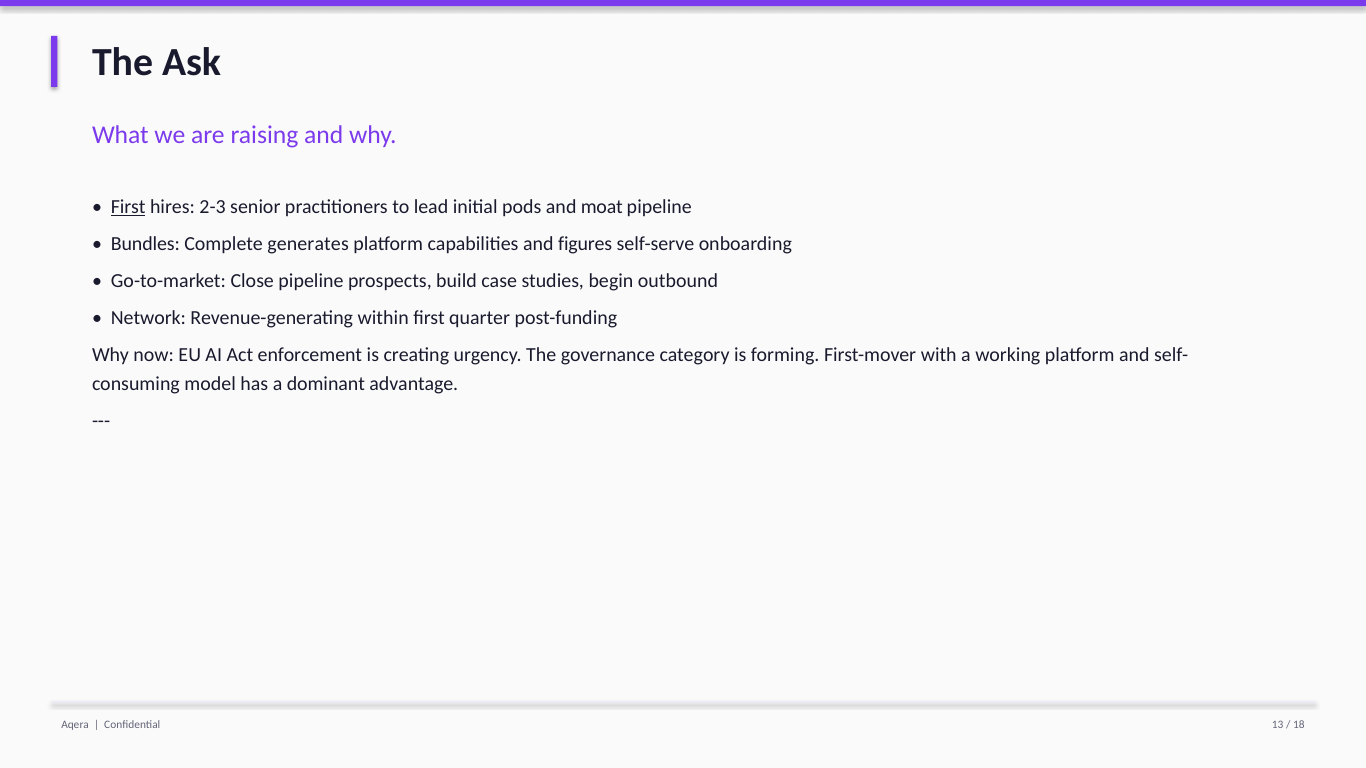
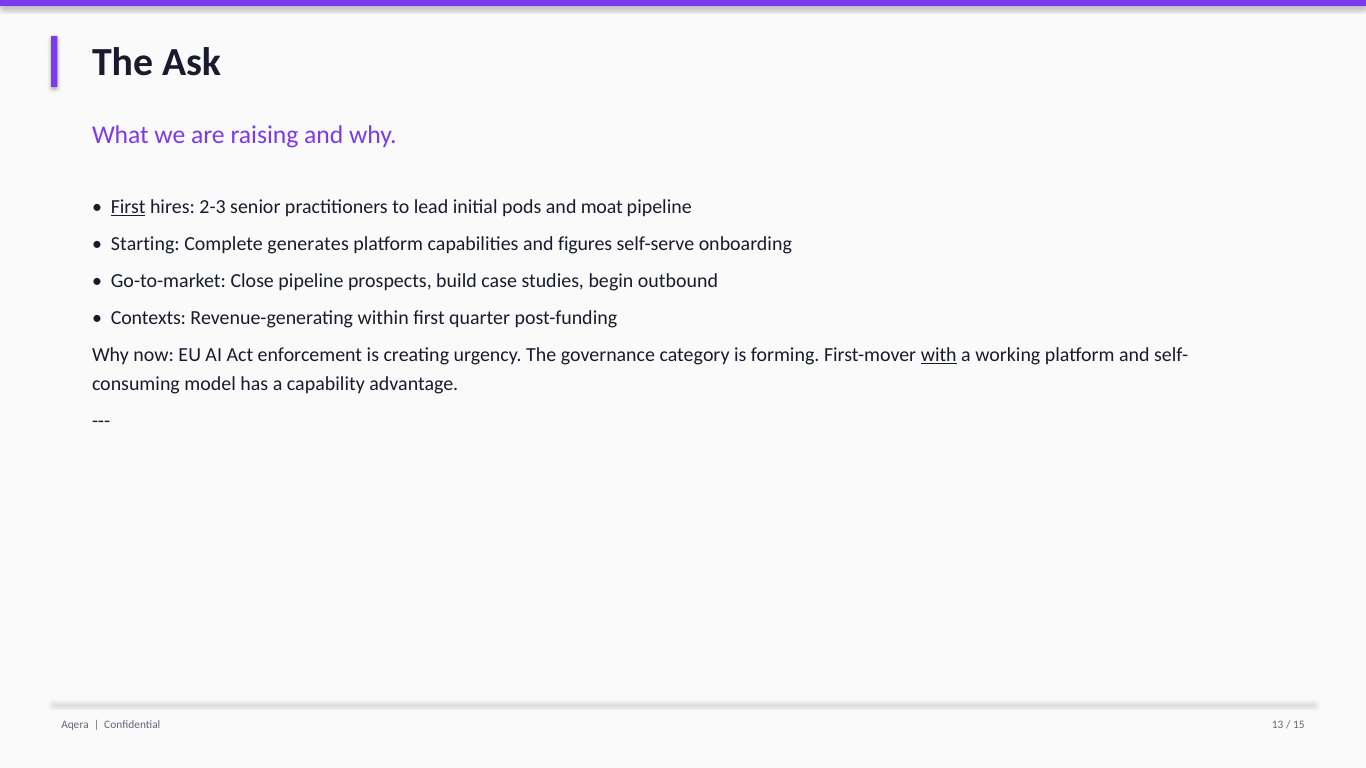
Bundles: Bundles -> Starting
Network: Network -> Contexts
with underline: none -> present
dominant: dominant -> capability
18: 18 -> 15
